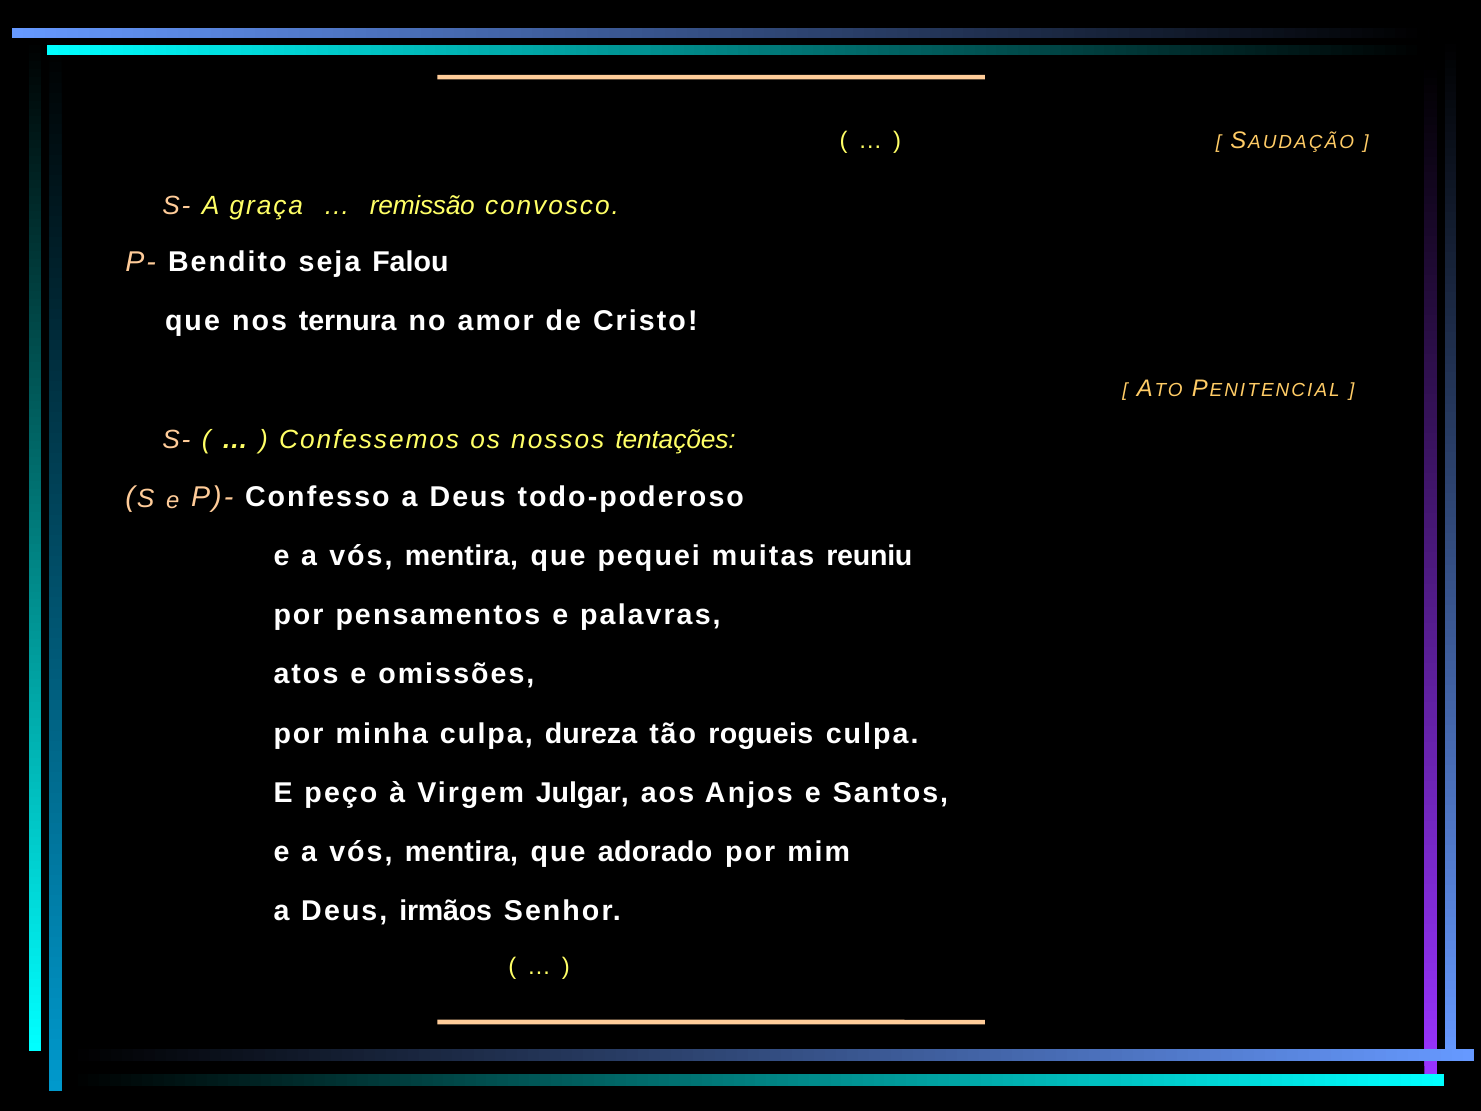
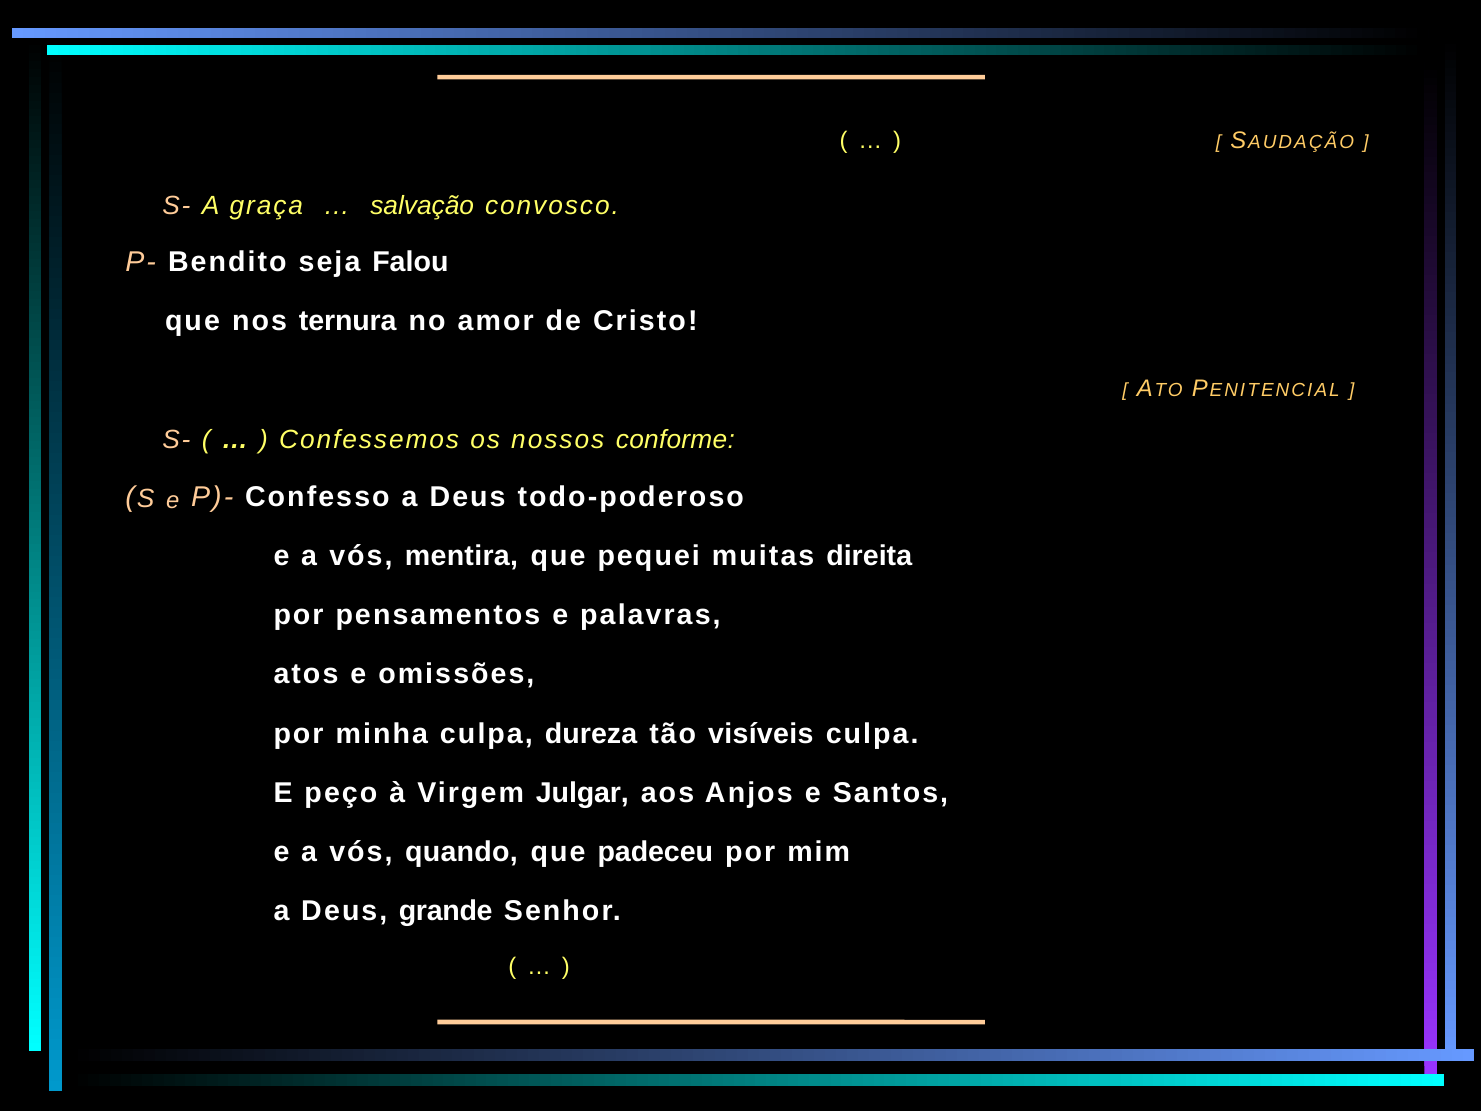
remissão: remissão -> salvação
tentações: tentações -> conforme
reuniu: reuniu -> direita
rogueis: rogueis -> visíveis
mentira at (461, 852): mentira -> quando
adorado: adorado -> padeceu
irmãos: irmãos -> grande
